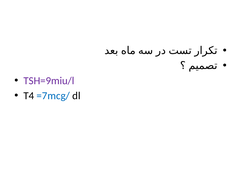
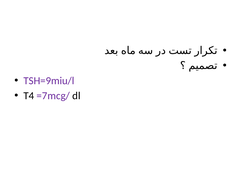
=7mcg/ colour: blue -> purple
